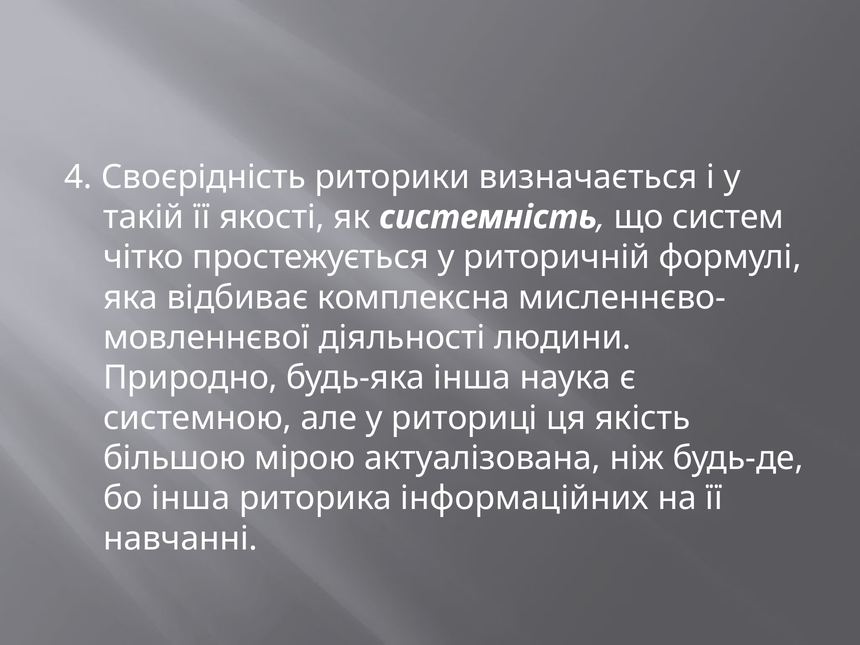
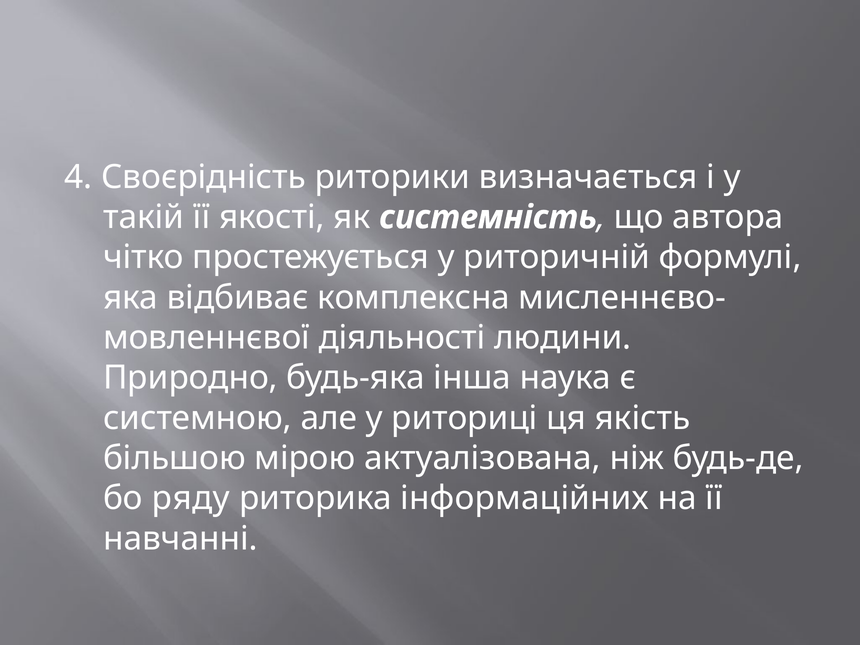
систем: систем -> автора
бо інша: інша -> ряду
